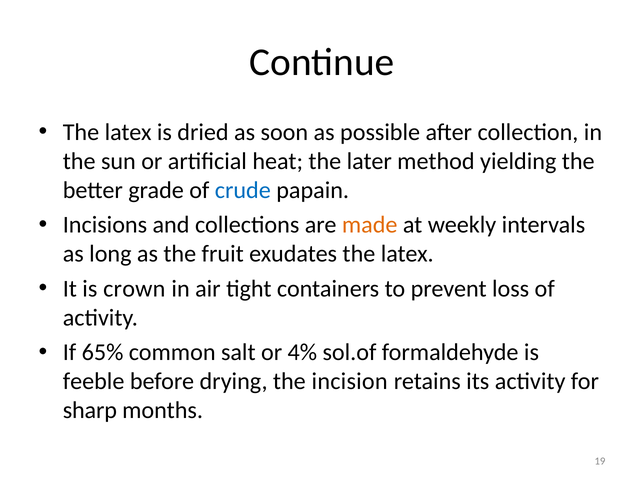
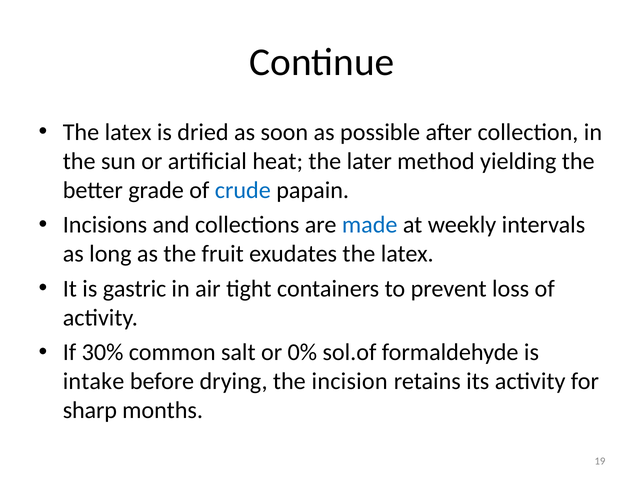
made colour: orange -> blue
crown: crown -> gastric
65%: 65% -> 30%
4%: 4% -> 0%
feeble: feeble -> intake
